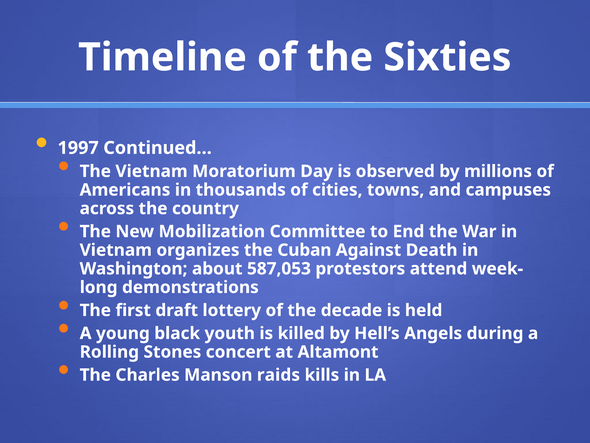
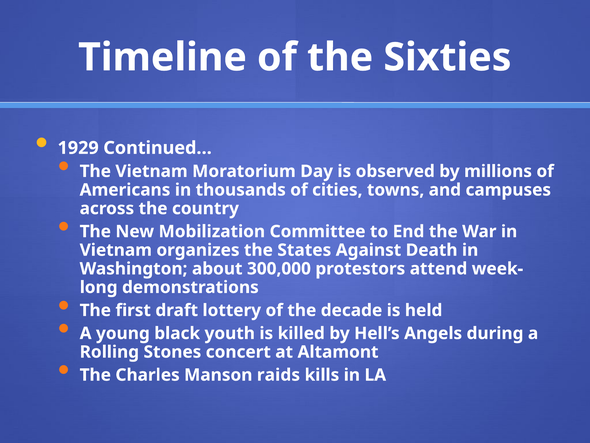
1997: 1997 -> 1929
Cuban: Cuban -> States
587,053: 587,053 -> 300,000
